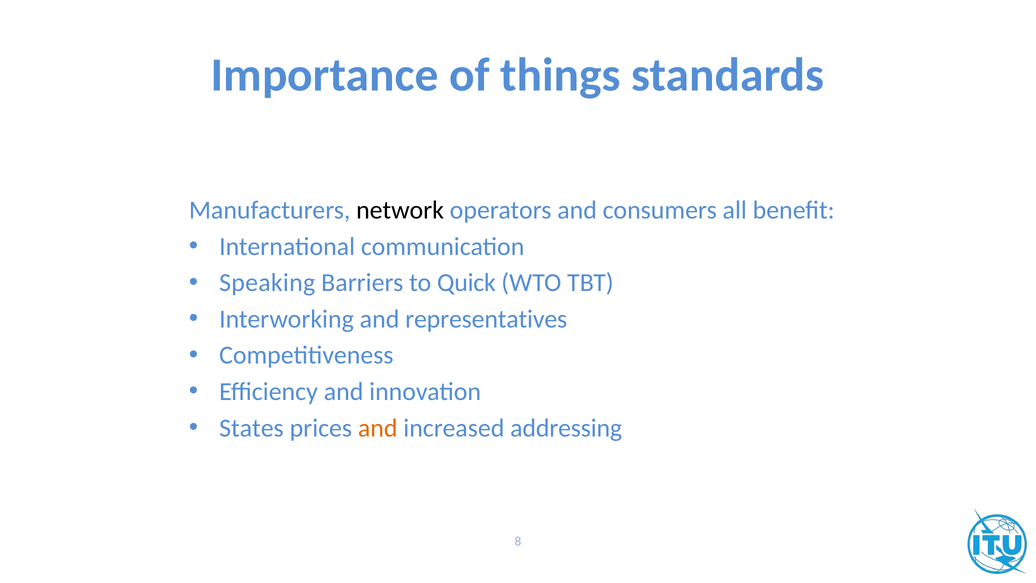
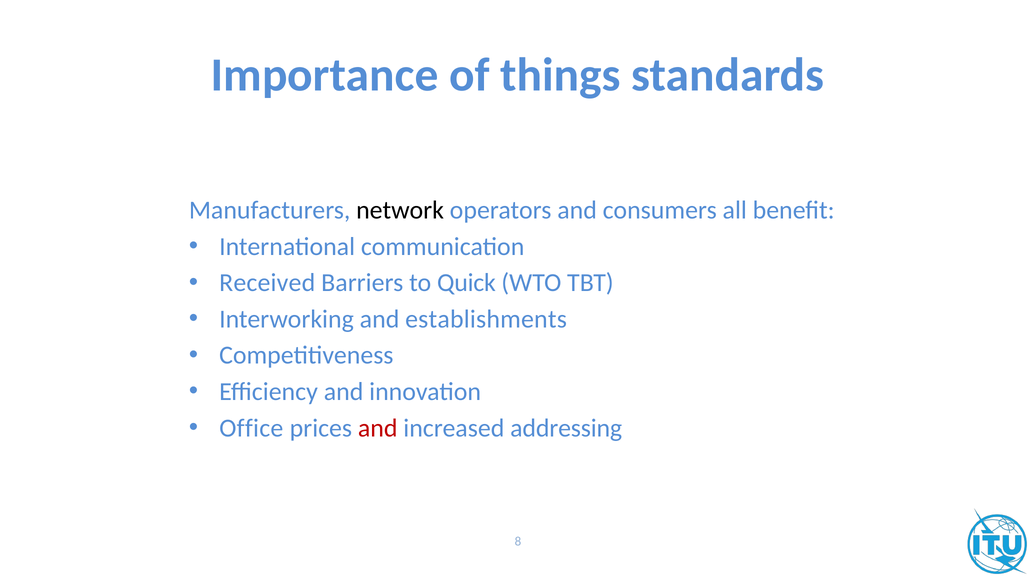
Speaking: Speaking -> Received
representatives: representatives -> establishments
States: States -> Office
and at (378, 428) colour: orange -> red
